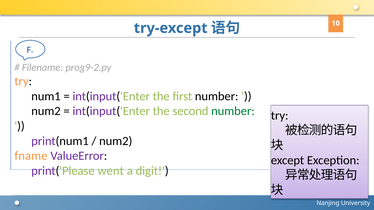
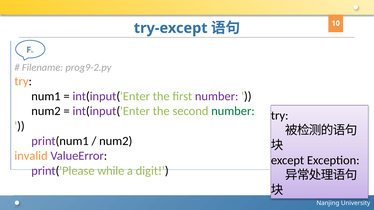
number at (217, 96) colour: black -> purple
fname: fname -> invalid
went: went -> while
